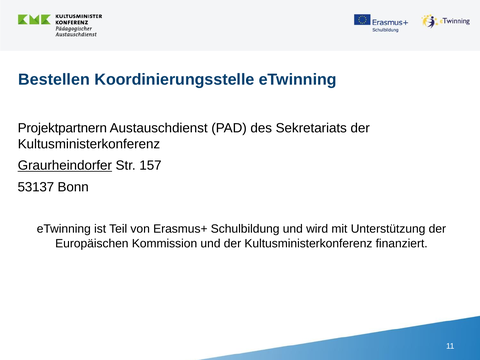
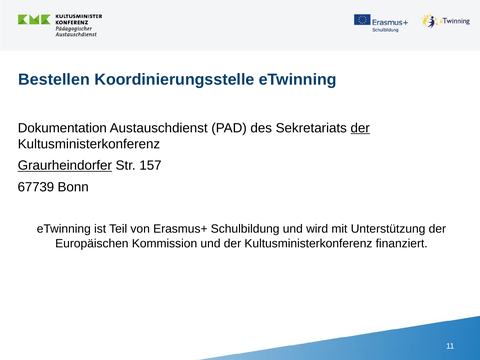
Projektpartnern: Projektpartnern -> Dokumentation
der at (360, 128) underline: none -> present
53137: 53137 -> 67739
